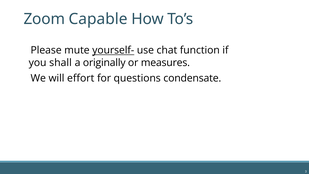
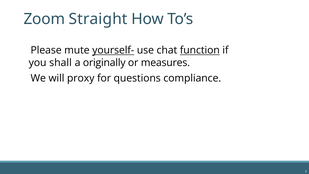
Capable: Capable -> Straight
function underline: none -> present
effort: effort -> proxy
condensate: condensate -> compliance
